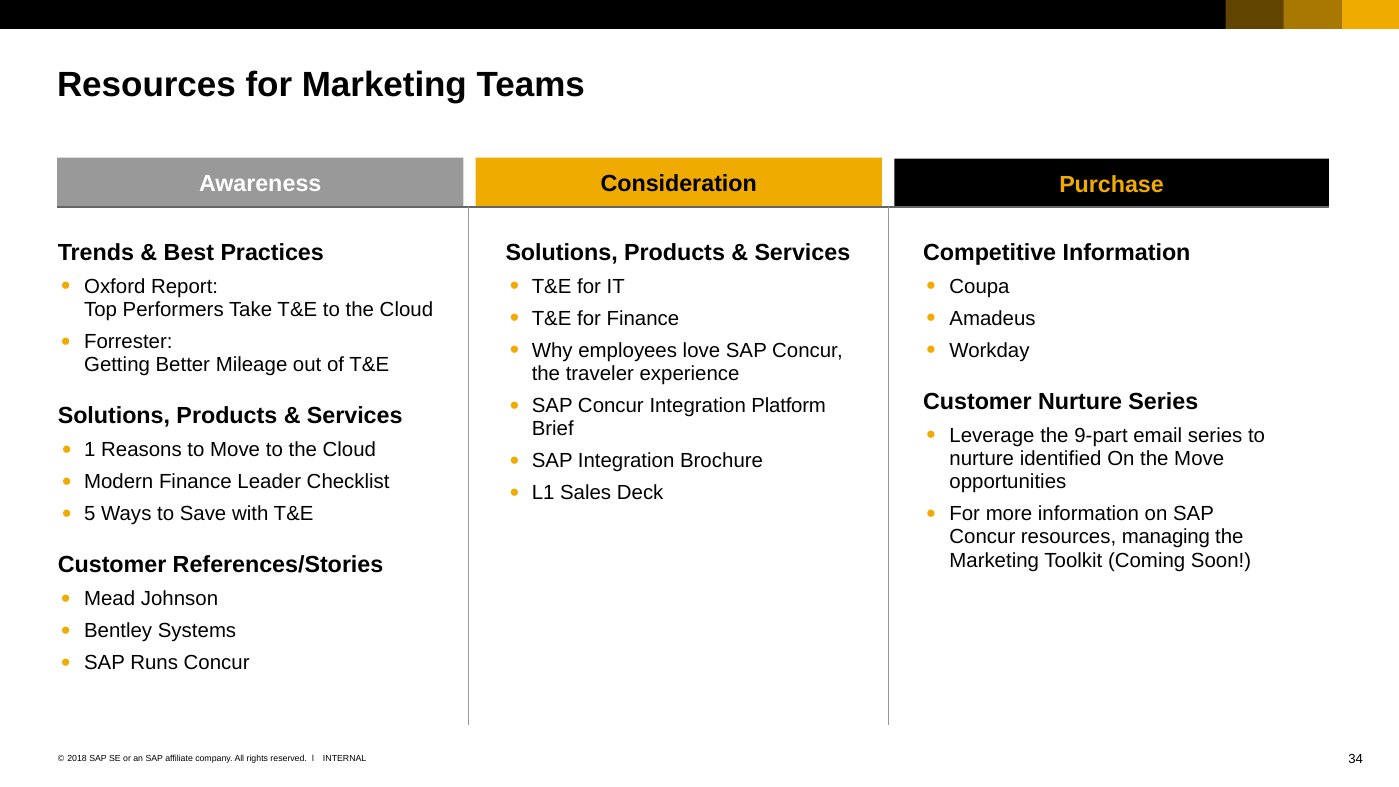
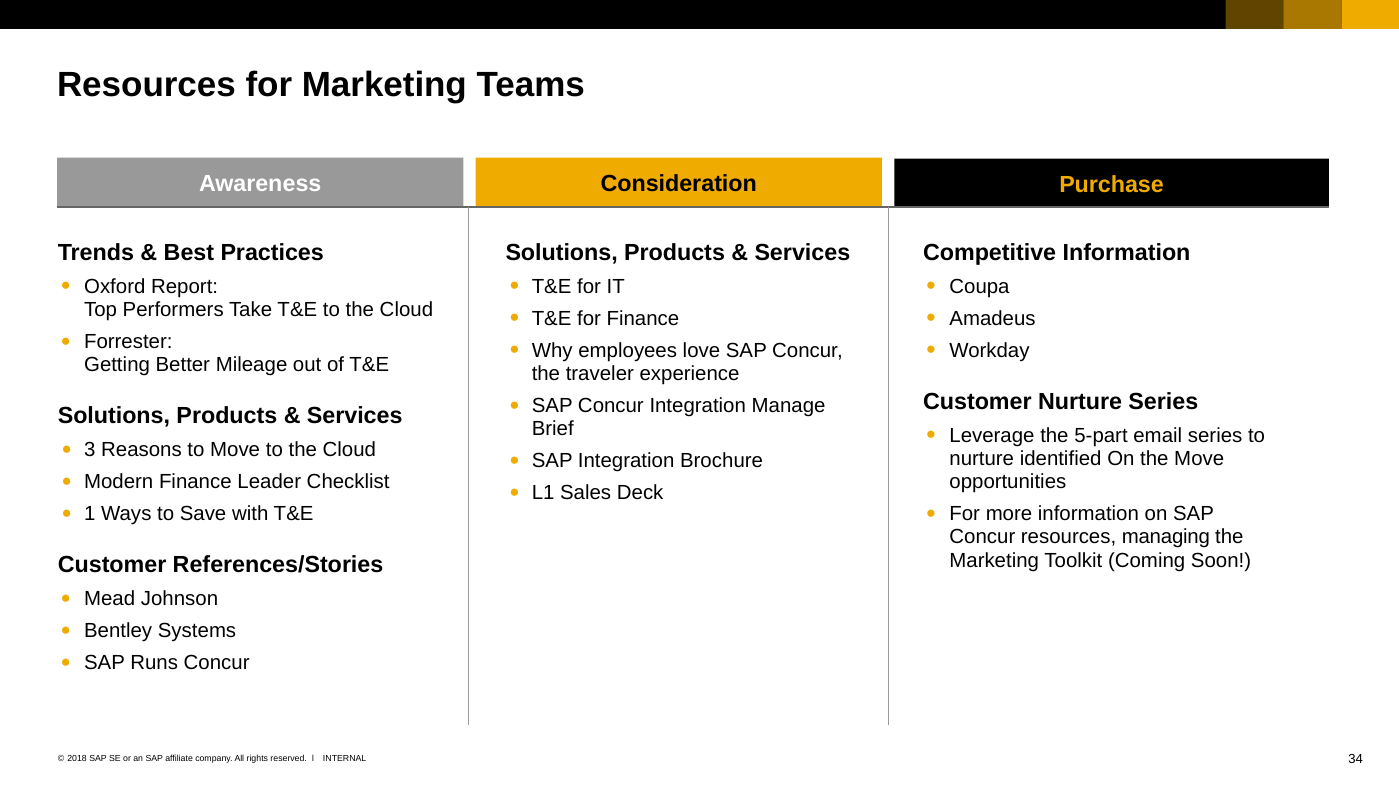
Platform: Platform -> Manage
9-part: 9-part -> 5-part
1: 1 -> 3
5: 5 -> 1
